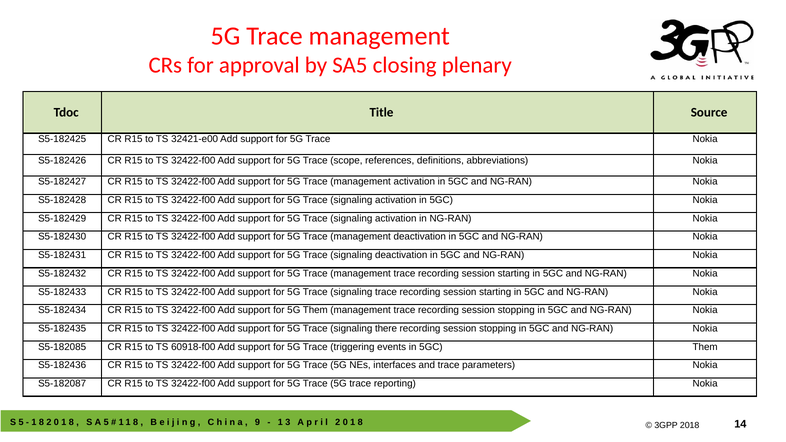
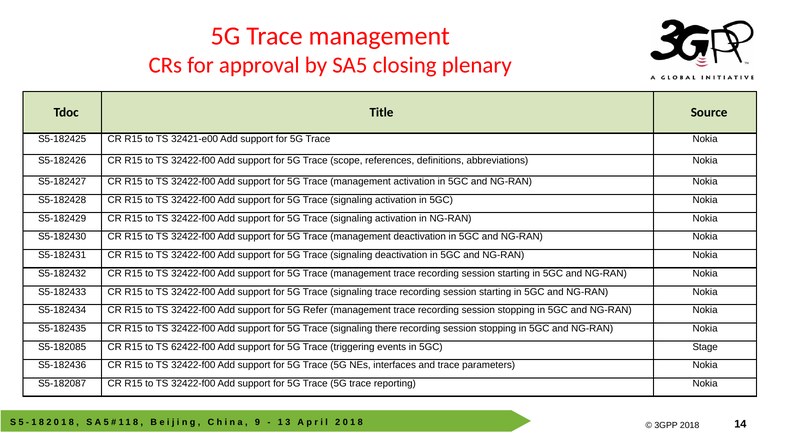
5G Them: Them -> Refer
60918-f00: 60918-f00 -> 62422-f00
5GC Them: Them -> Stage
